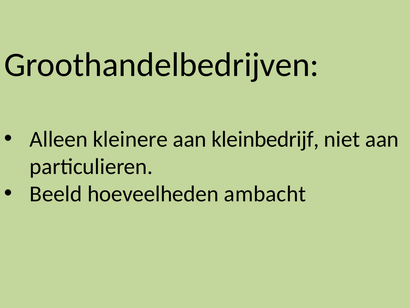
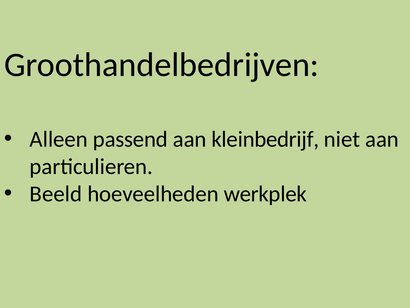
kleinere: kleinere -> passend
ambacht: ambacht -> werkplek
